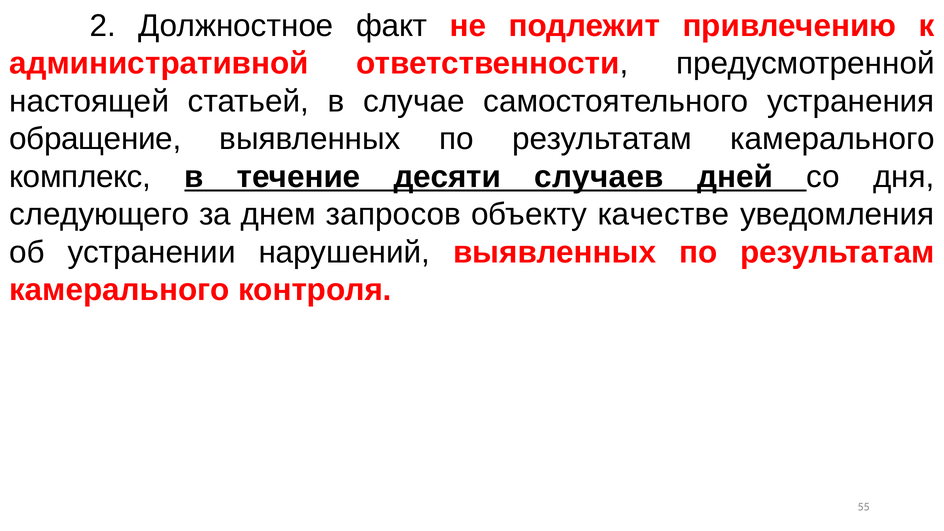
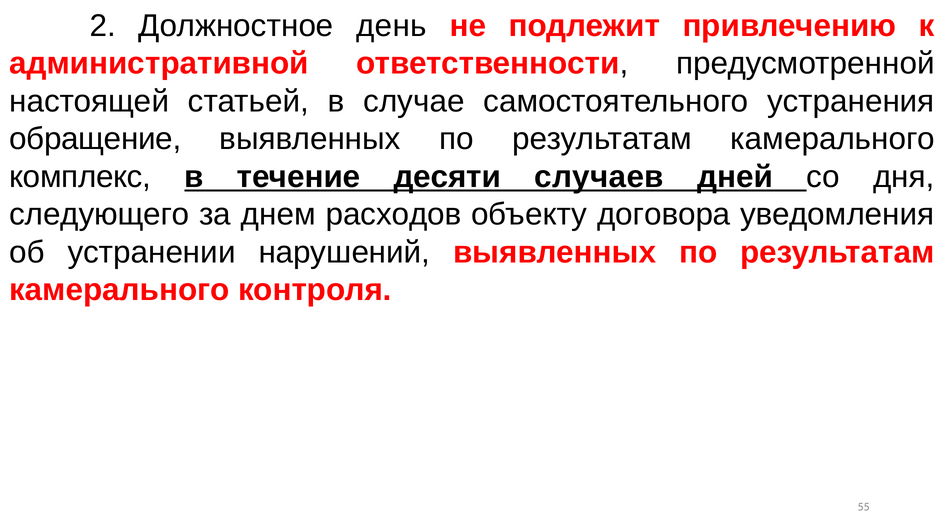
факт: факт -> день
запросов: запросов -> расходов
качестве: качестве -> договора
